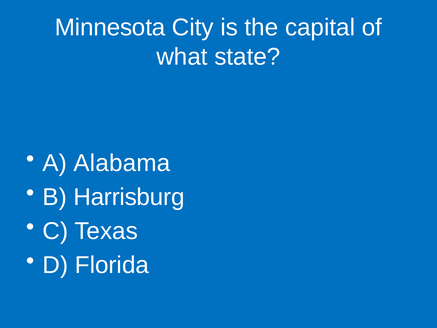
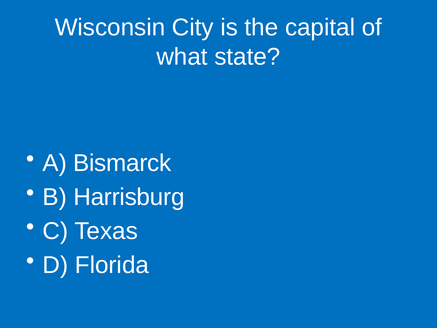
Minnesota: Minnesota -> Wisconsin
Alabama: Alabama -> Bismarck
